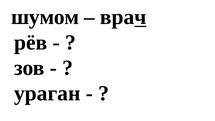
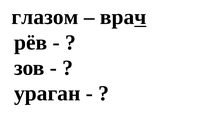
шумом: шумом -> глазом
